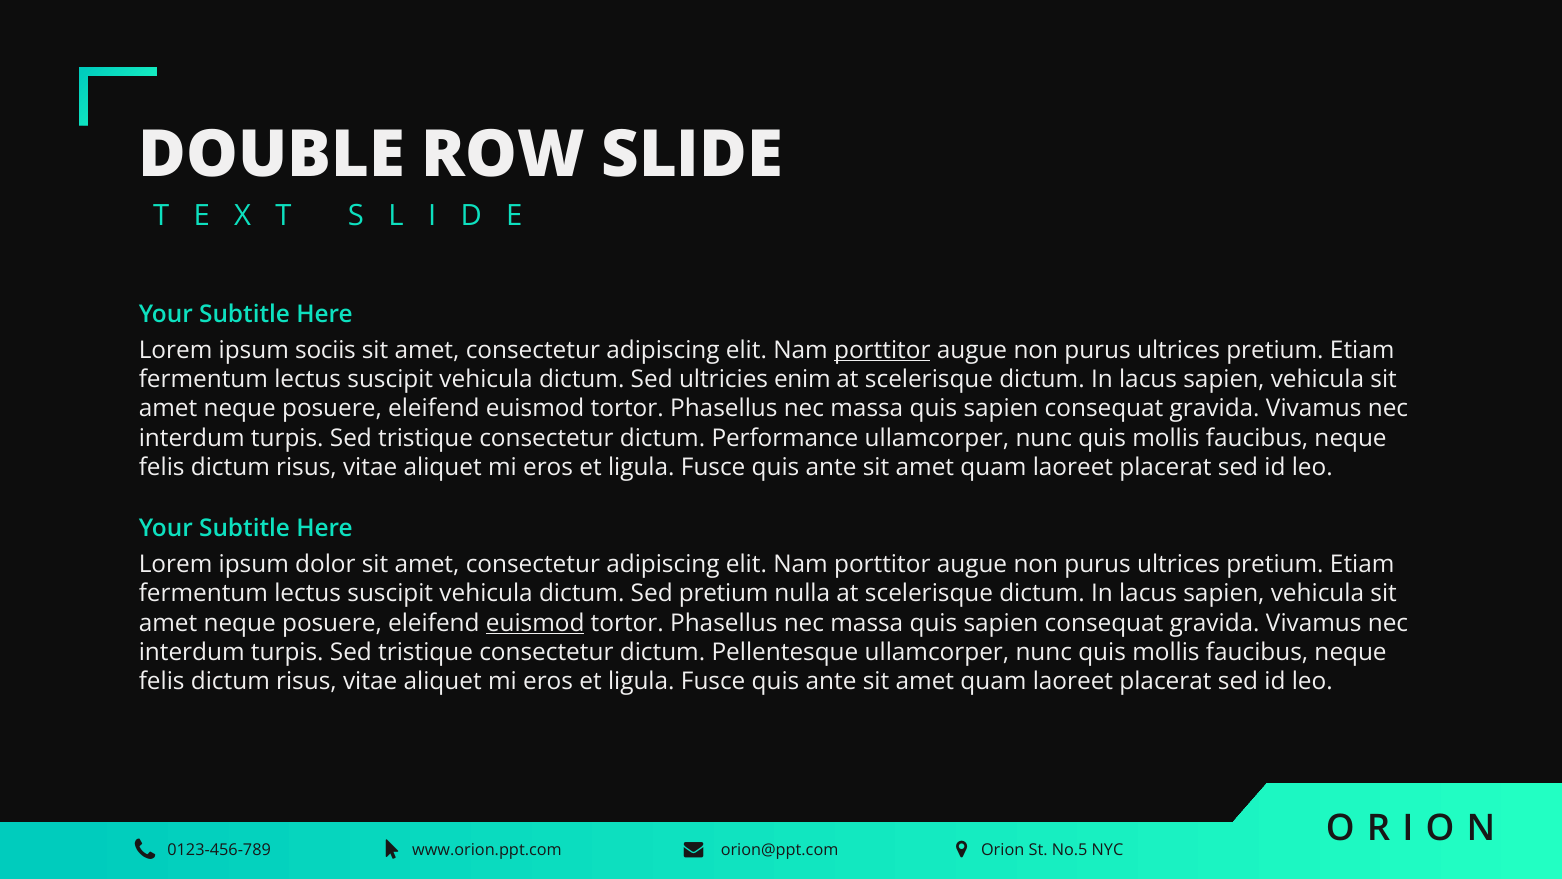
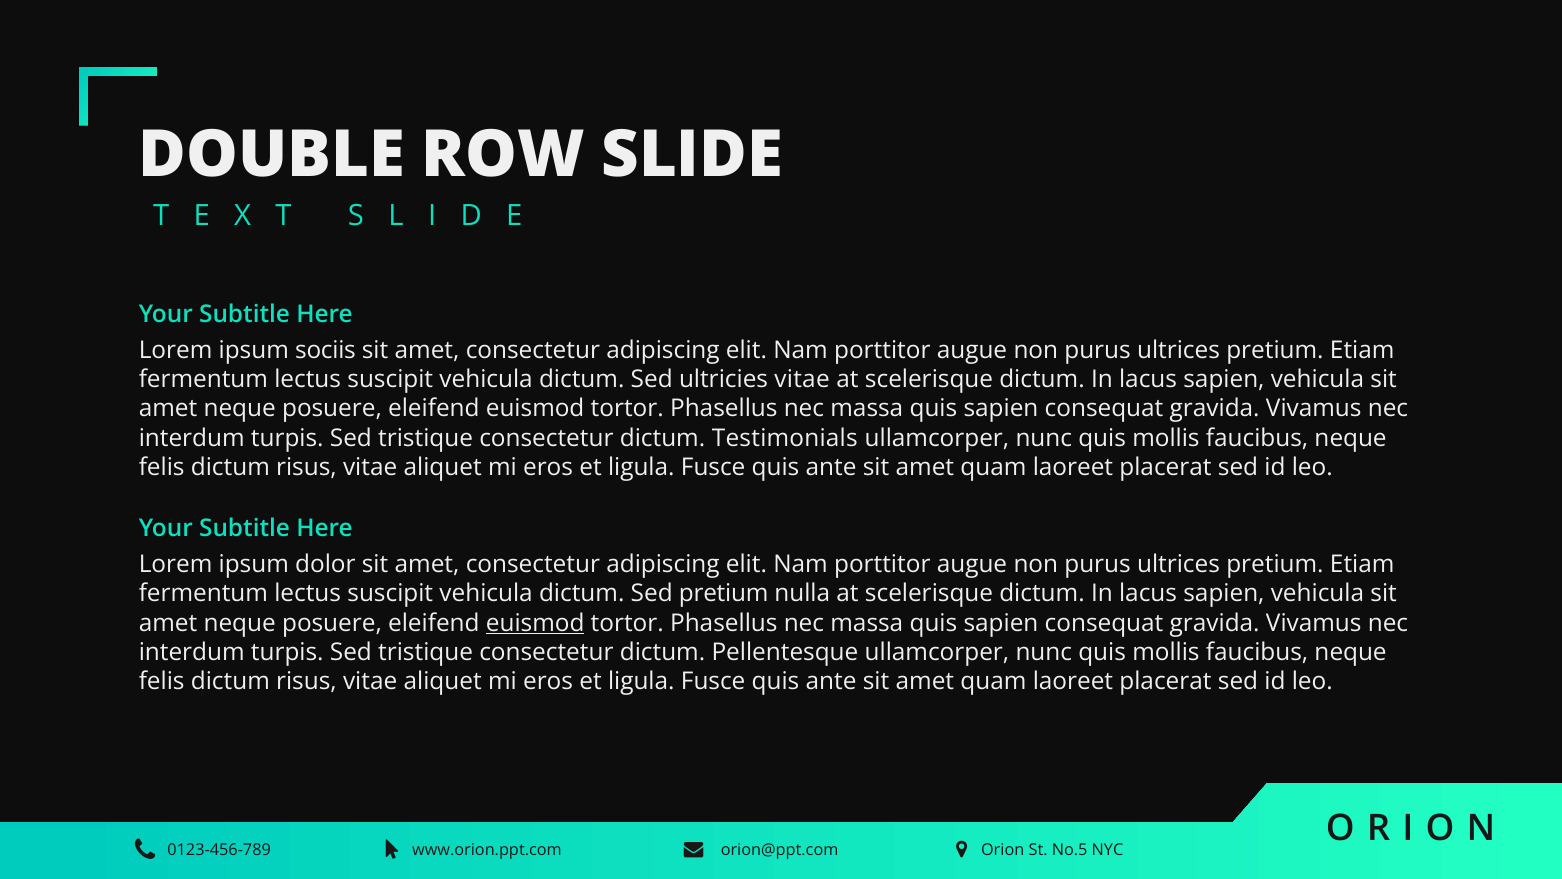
porttitor at (882, 350) underline: present -> none
ultricies enim: enim -> vitae
Performance: Performance -> Testimonials
